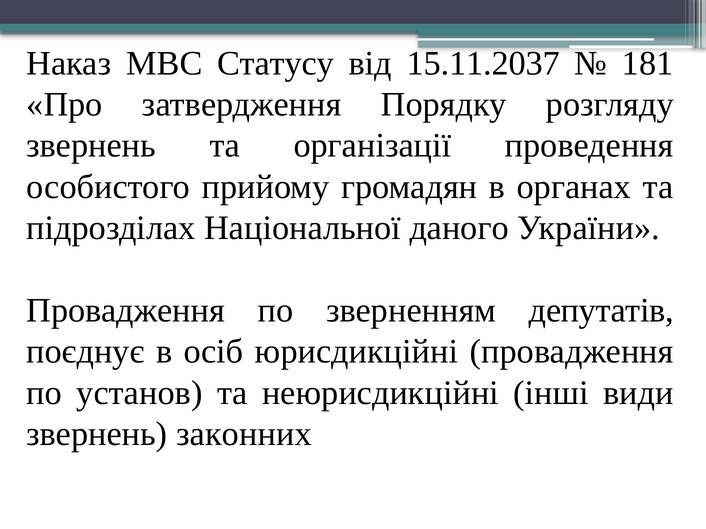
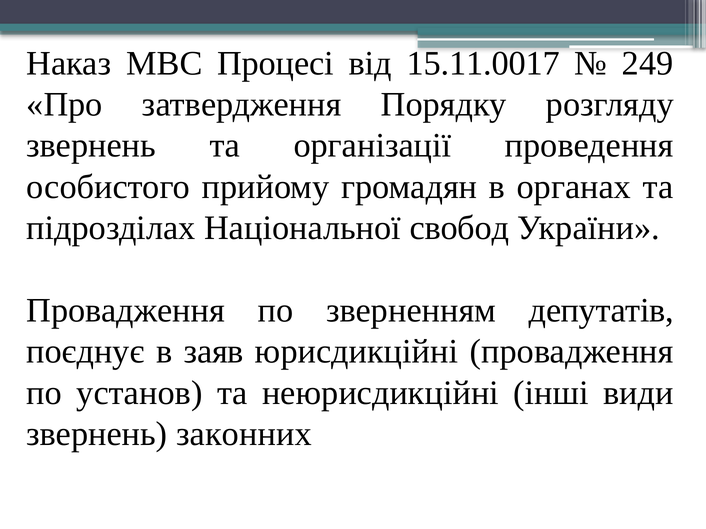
Статусу: Статусу -> Процесі
15.11.2037: 15.11.2037 -> 15.11.0017
181: 181 -> 249
даного: даного -> свобод
осіб: осіб -> заяв
